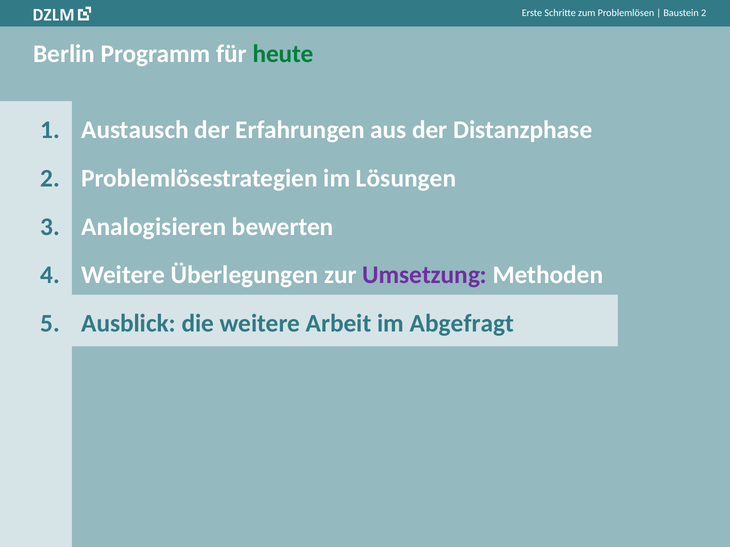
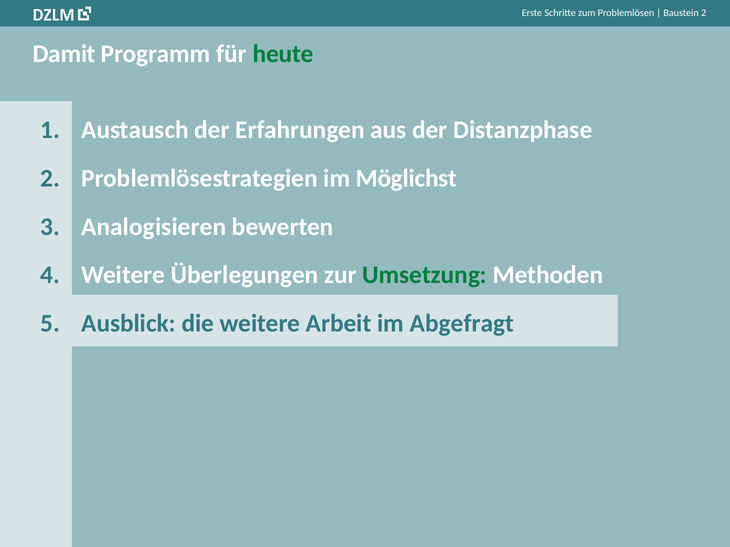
Berlin: Berlin -> Damit
Lösungen: Lösungen -> Möglichst
Umsetzung colour: purple -> green
